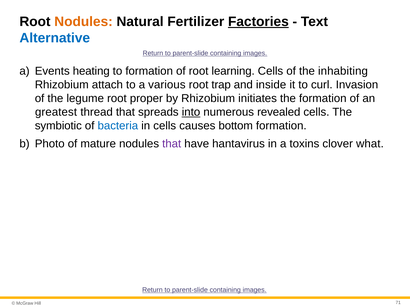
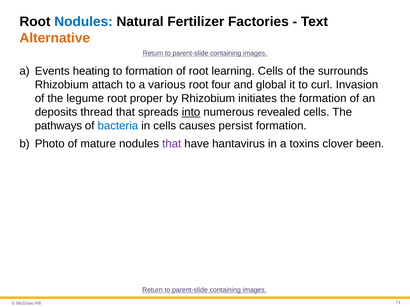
Nodules at (84, 22) colour: orange -> blue
Factories underline: present -> none
Alternative colour: blue -> orange
inhabiting: inhabiting -> surrounds
trap: trap -> four
inside: inside -> global
greatest: greatest -> deposits
symbiotic: symbiotic -> pathways
bottom: bottom -> persist
what: what -> been
